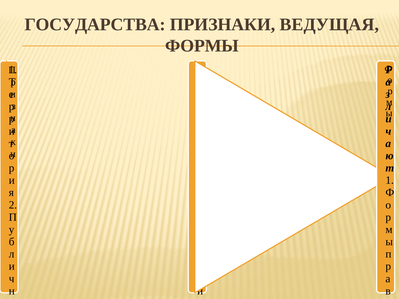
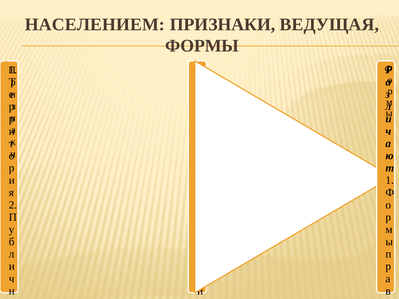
ГОСУДАРСТВА: ГОСУДАРСТВА -> НАСЕЛЕНИЕМ
